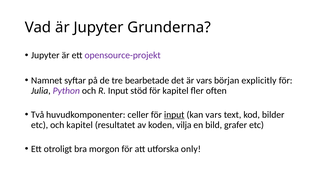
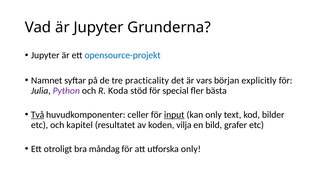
opensource-projekt colour: purple -> blue
bearbetade: bearbetade -> practicality
R Input: Input -> Koda
för kapitel: kapitel -> special
often: often -> bästa
Två underline: none -> present
kan vars: vars -> only
morgon: morgon -> måndag
